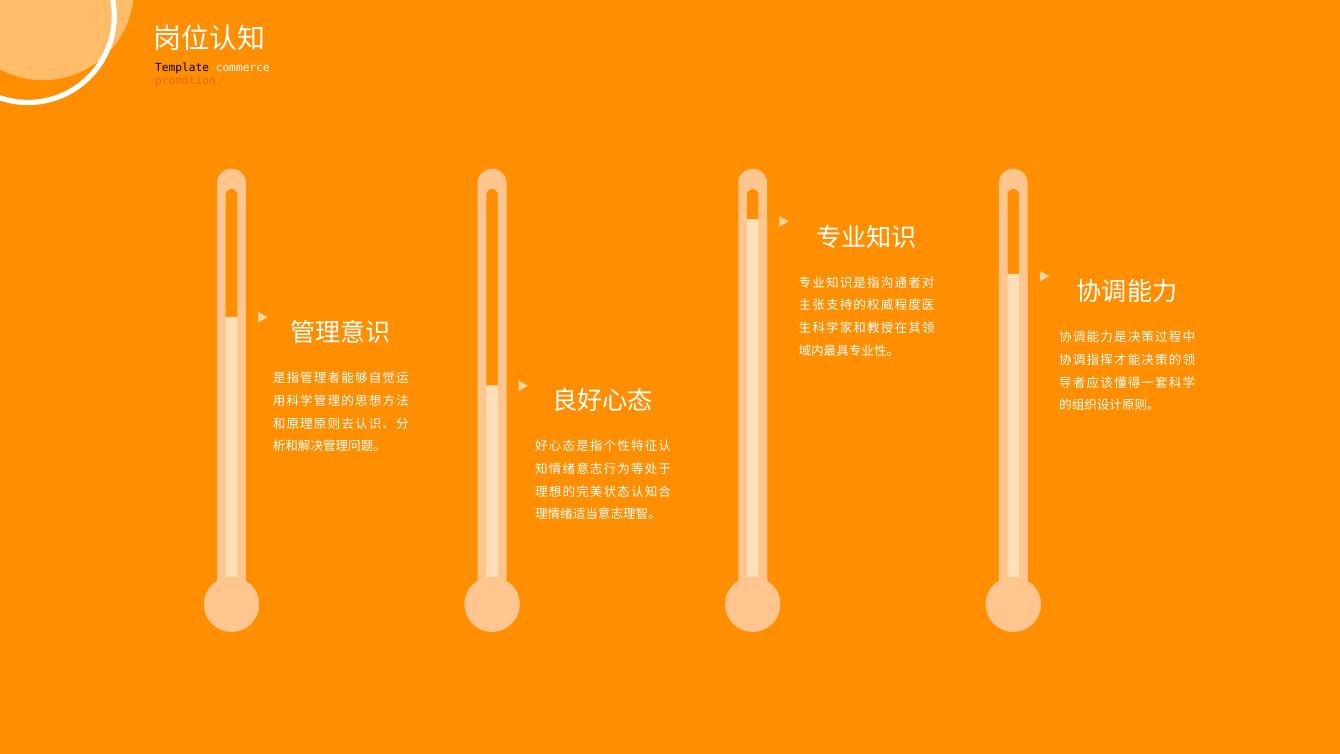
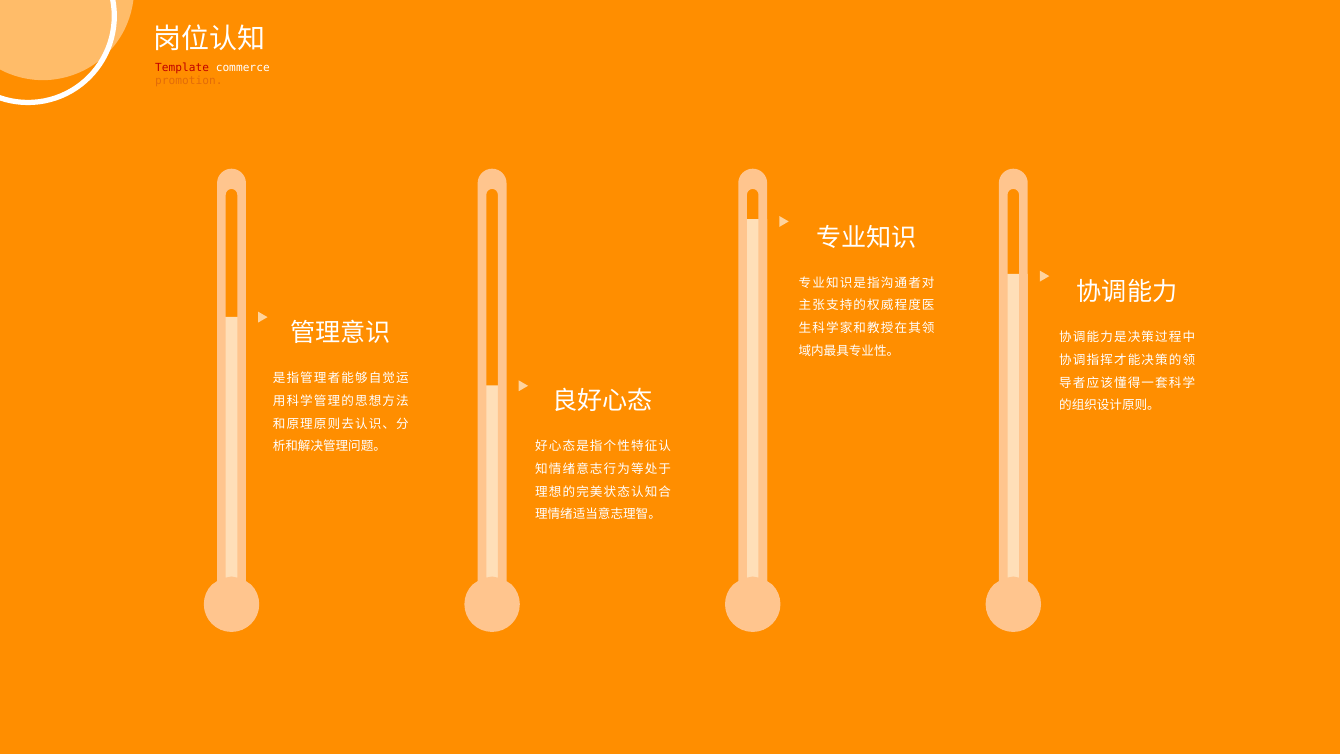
Template colour: black -> red
